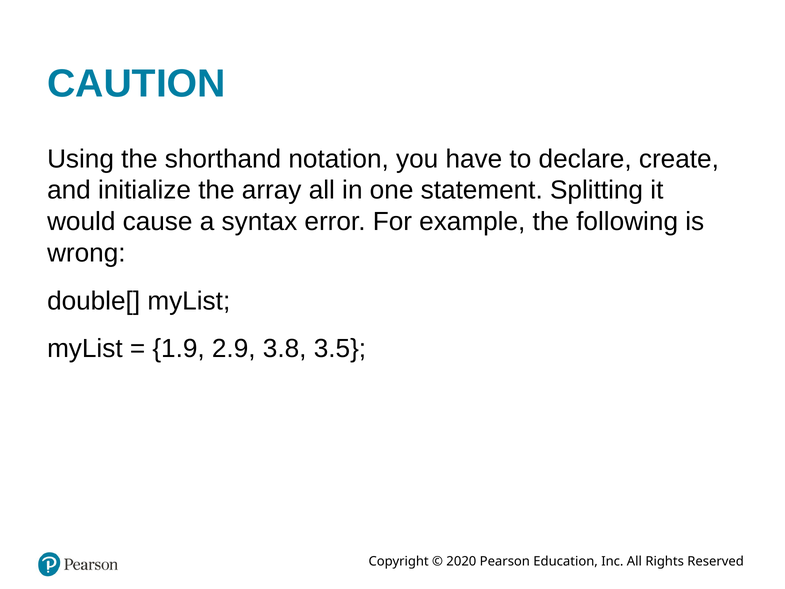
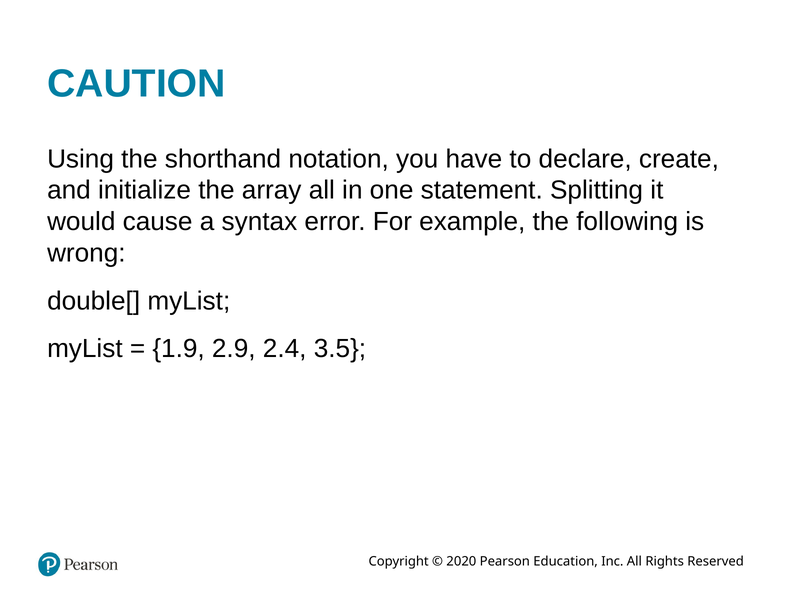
3.8: 3.8 -> 2.4
